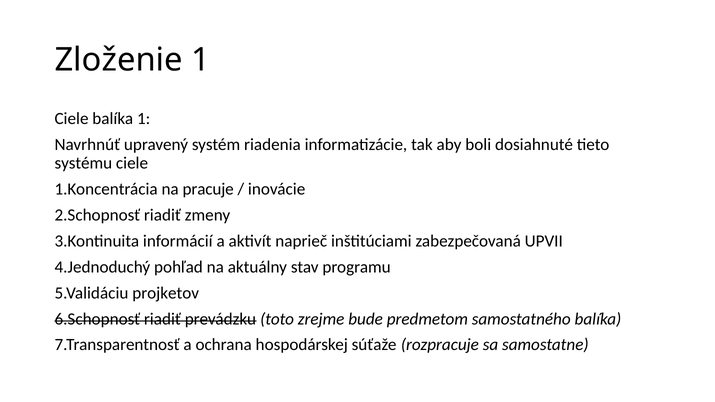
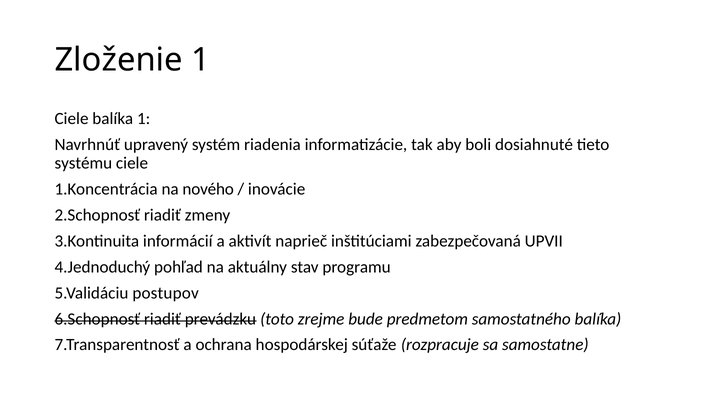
pracuje: pracuje -> nového
projketov: projketov -> postupov
